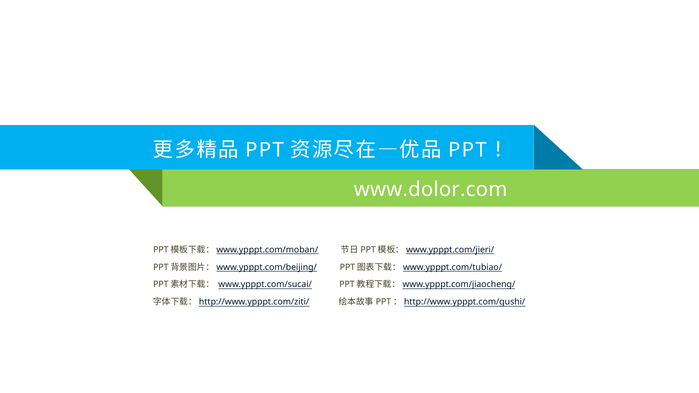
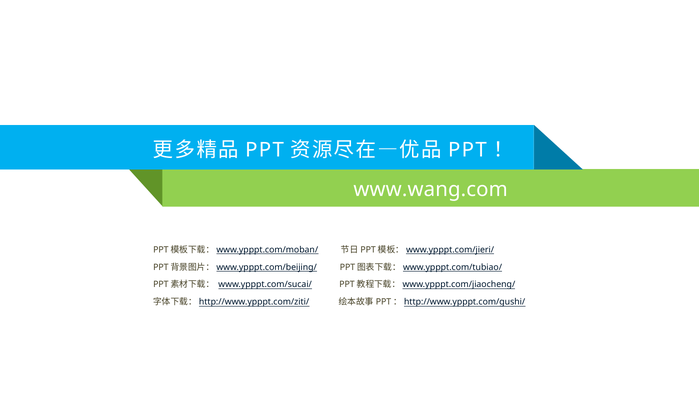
www.dolor.com: www.dolor.com -> www.wang.com
